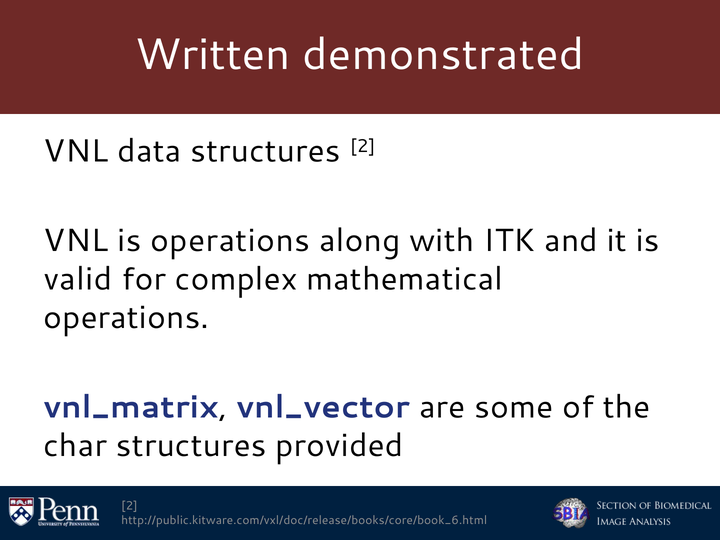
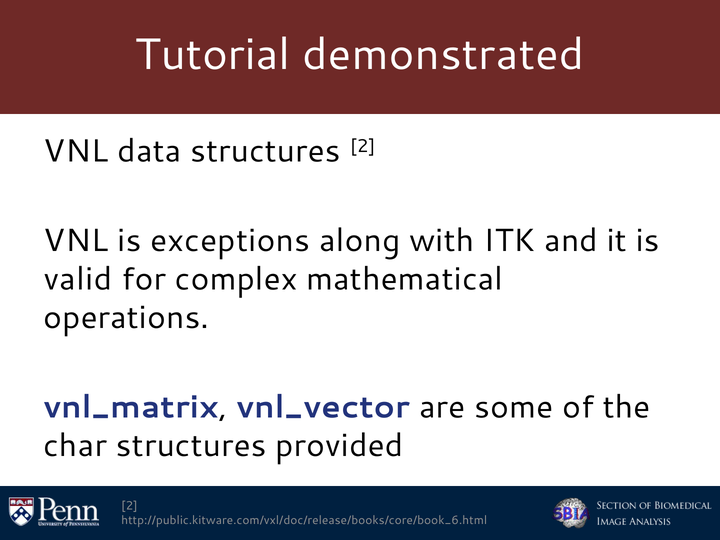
Written: Written -> Tutorial
is operations: operations -> exceptions
